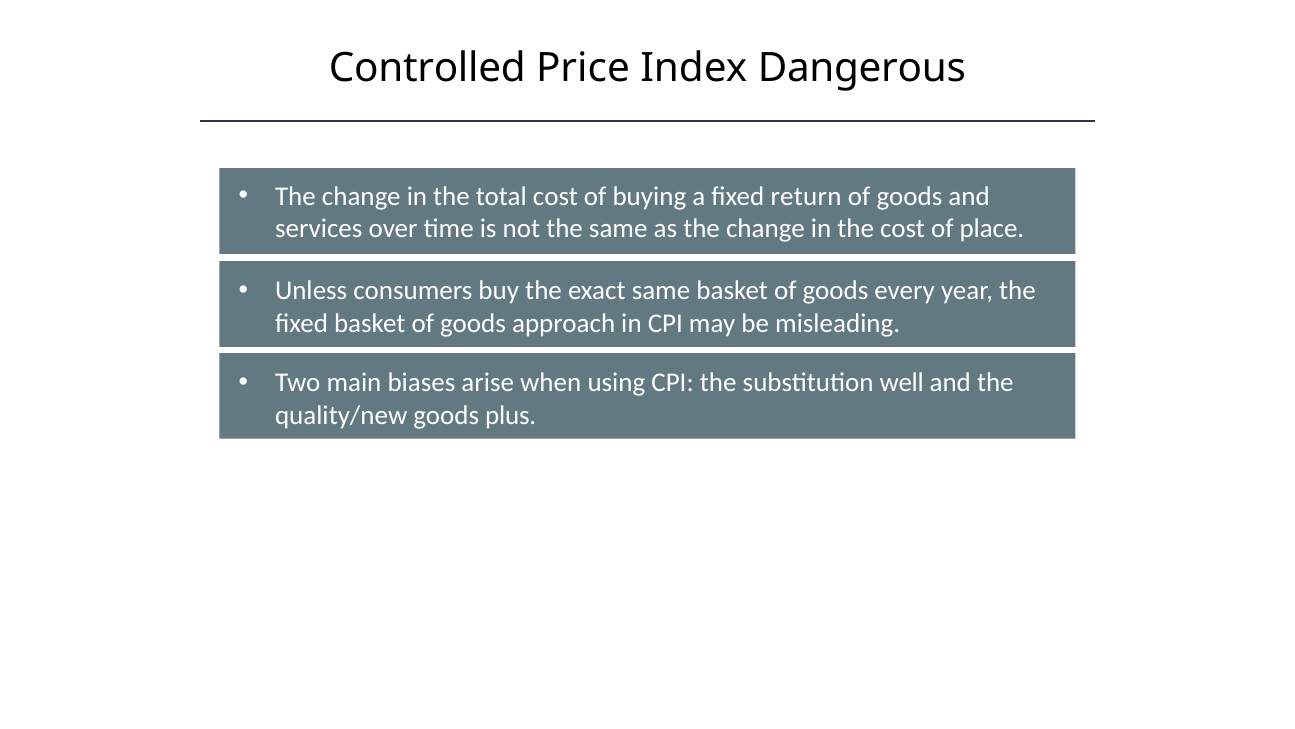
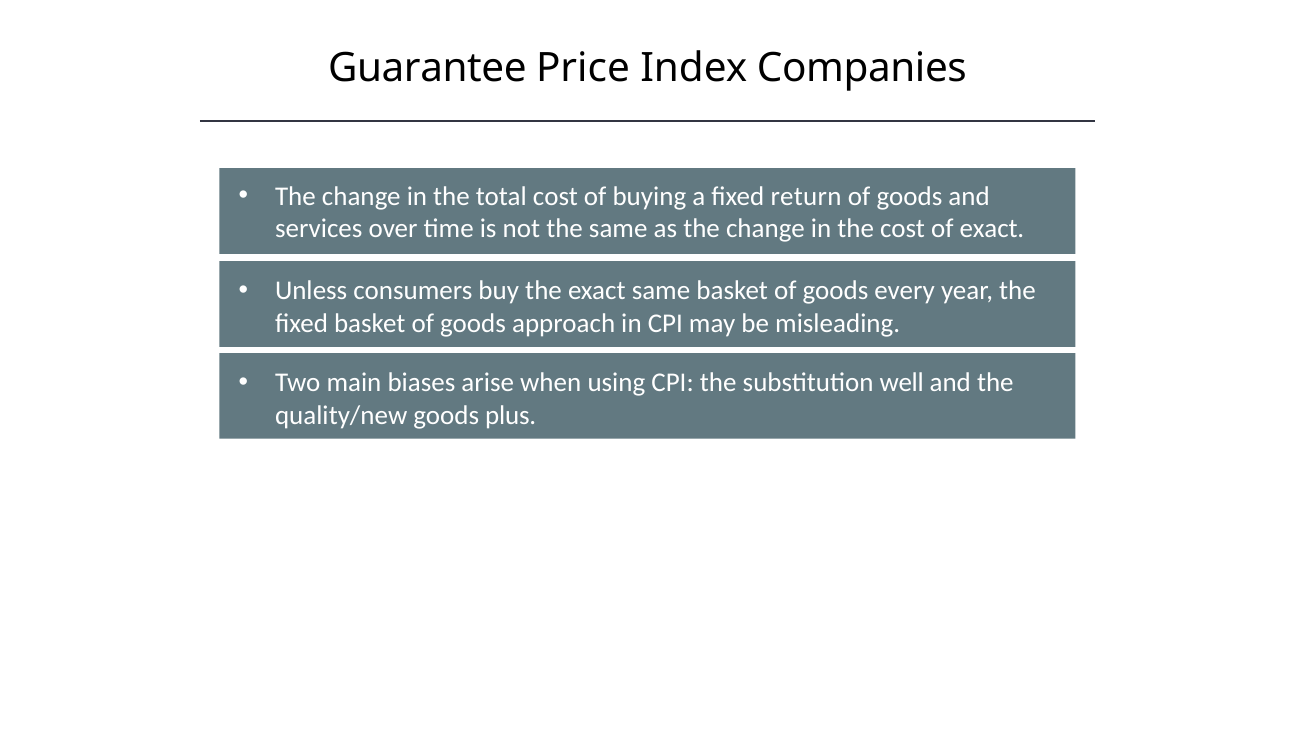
Controlled: Controlled -> Guarantee
Dangerous: Dangerous -> Companies
of place: place -> exact
